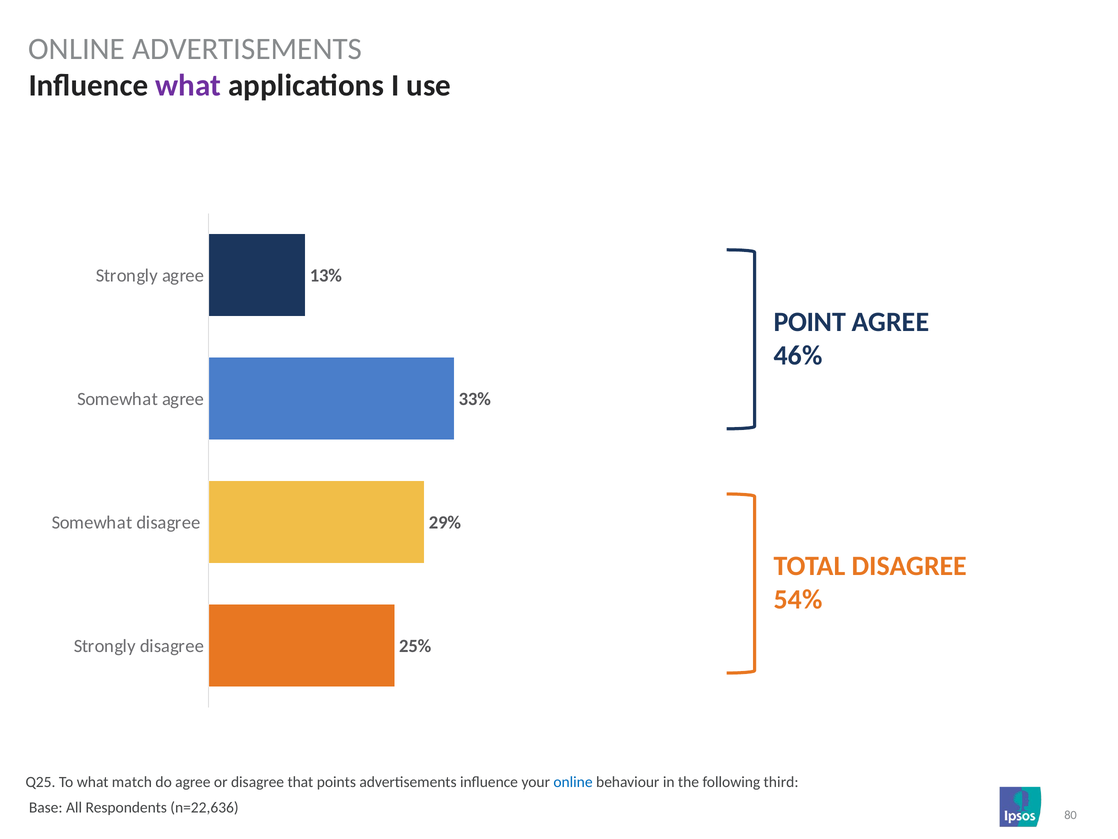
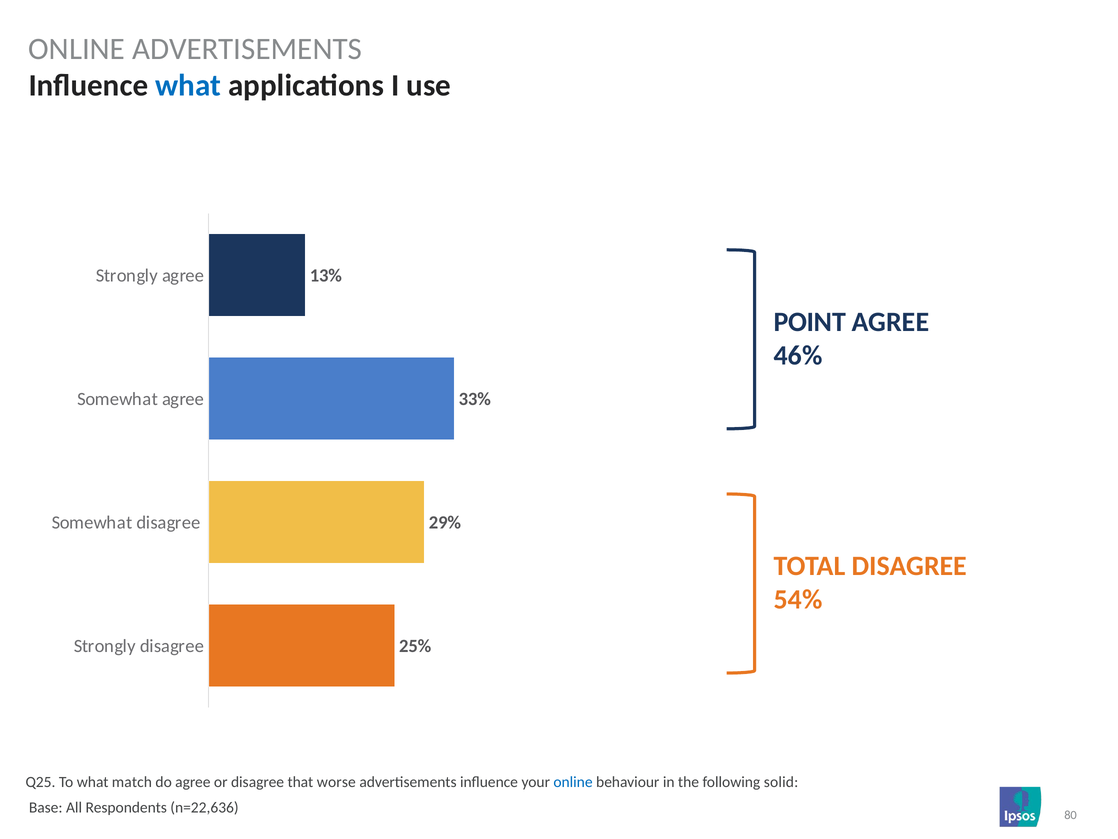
what at (188, 85) colour: purple -> blue
points: points -> worse
third: third -> solid
